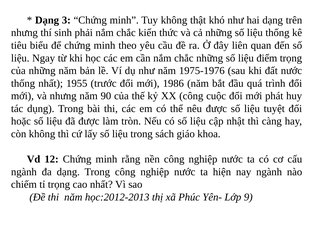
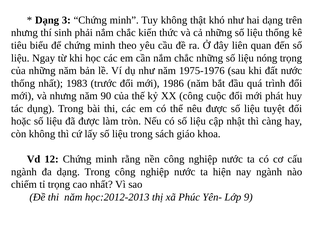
điểm: điểm -> nóng
1955: 1955 -> 1983
